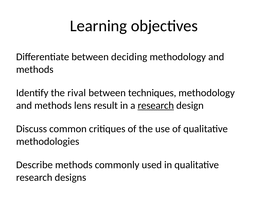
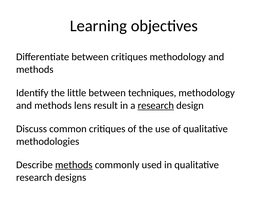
between deciding: deciding -> critiques
rival: rival -> little
methods at (74, 165) underline: none -> present
